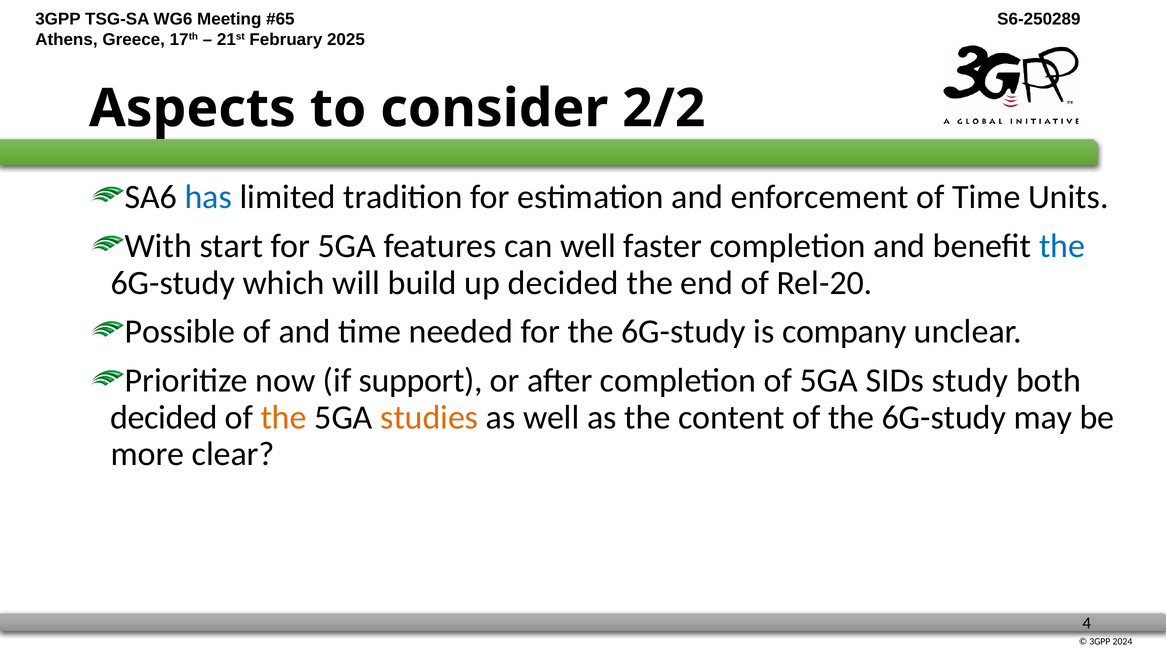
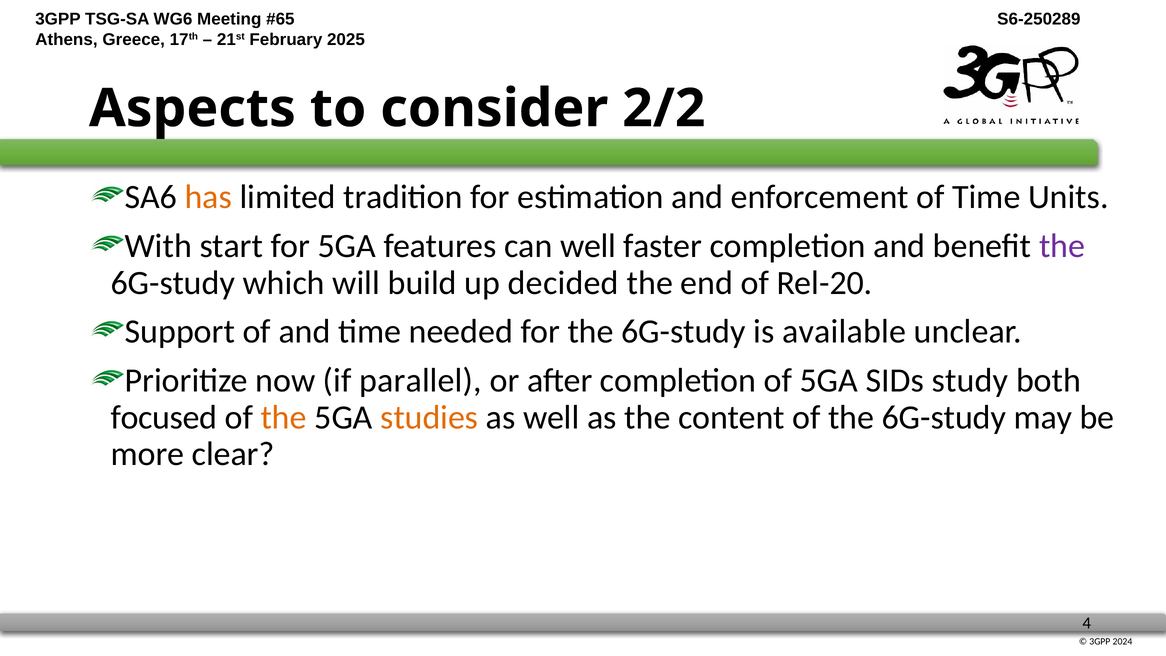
has colour: blue -> orange
the at (1062, 246) colour: blue -> purple
Possible: Possible -> Support
company: company -> available
support: support -> parallel
decided at (164, 417): decided -> focused
